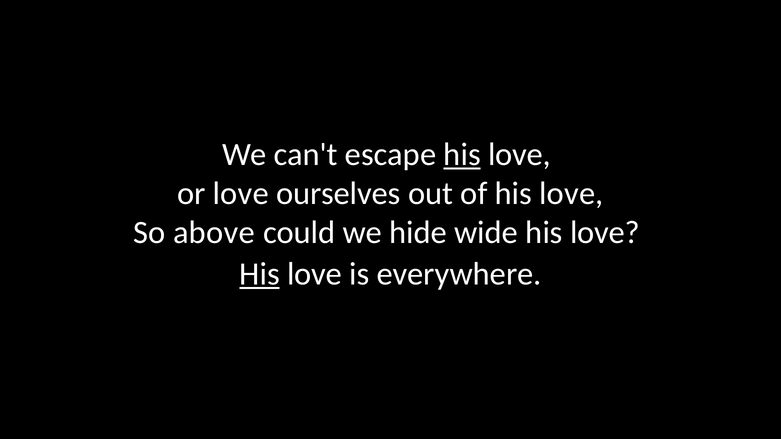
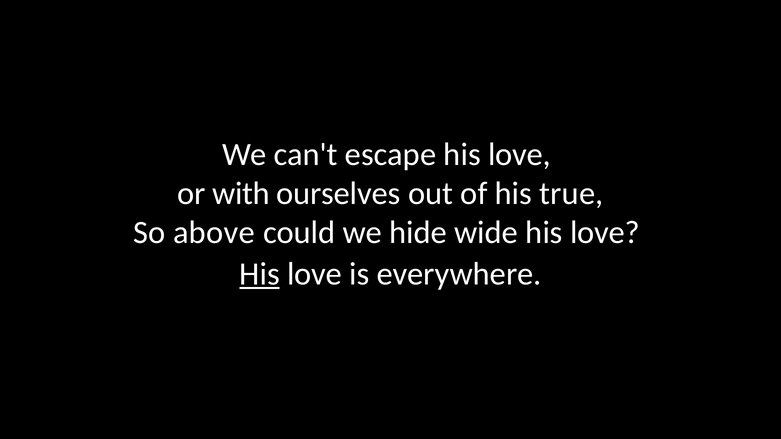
his at (462, 154) underline: present -> none
or love: love -> with
of his love: love -> true
